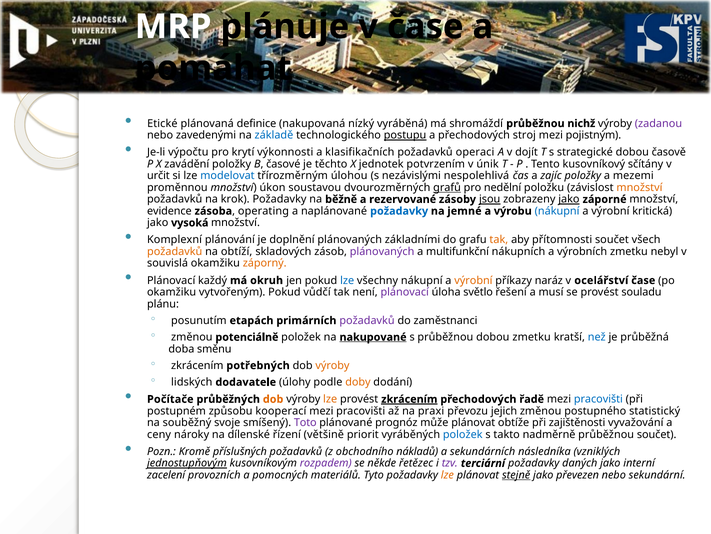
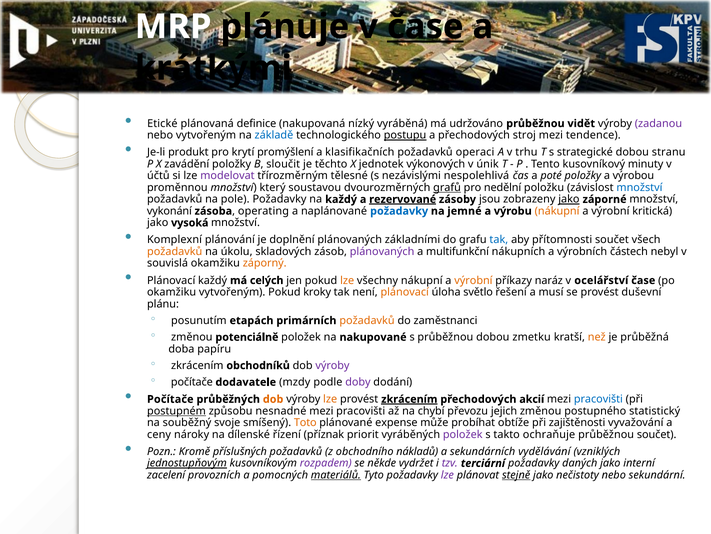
čase at (425, 27) underline: none -> present
pomáhat: pomáhat -> krátkými
shromáždí: shromáždí -> udržováno
nichž: nichž -> vidět
nebo zavedenými: zavedenými -> vytvořeným
pojistným: pojistným -> tendence
výpočtu: výpočtu -> produkt
výkonnosti: výkonnosti -> promýšlení
dojít: dojít -> trhu
časově: časově -> stranu
časové: časové -> sloučit
potvrzením: potvrzením -> výkonových
sčítány: sčítány -> minuty
určit: určit -> účtů
modelovat colour: blue -> purple
úlohou: úlohou -> tělesné
zajíc: zajíc -> poté
mezemi: mezemi -> výrobou
úkon: úkon -> který
množství at (639, 187) colour: orange -> blue
krok: krok -> pole
na běžně: běžně -> každý
rezervované underline: none -> present
jsou underline: present -> none
evidence: evidence -> vykonání
nákupní at (557, 211) colour: blue -> orange
tak at (499, 240) colour: orange -> blue
obtíží: obtíží -> úkolu
výrobních zmetku: zmetku -> částech
okruh: okruh -> celých
lze at (347, 280) colour: blue -> orange
vůdčí: vůdčí -> kroky
plánovací at (405, 292) colour: purple -> orange
souladu: souladu -> duševní
požadavků at (367, 320) colour: purple -> orange
nakupované underline: present -> none
než colour: blue -> orange
směnu: směnu -> papíru
potřebných: potřebných -> obchodníků
výroby at (332, 365) colour: orange -> purple
lidských at (192, 382): lidských -> počítače
úlohy: úlohy -> mzdy
doby colour: orange -> purple
řadě: řadě -> akcií
postupném underline: none -> present
kooperací: kooperací -> nesnadné
praxi: praxi -> chybí
Toto colour: purple -> orange
prognóz: prognóz -> expense
může plánovat: plánovat -> probíhat
většině: většině -> příznak
položek at (463, 434) colour: blue -> purple
nadměrně: nadměrně -> ochraňuje
následníka: následníka -> vydělávání
řetězec: řetězec -> vydržet
materiálů underline: none -> present
lze at (447, 474) colour: orange -> purple
převezen: převezen -> nečistoty
